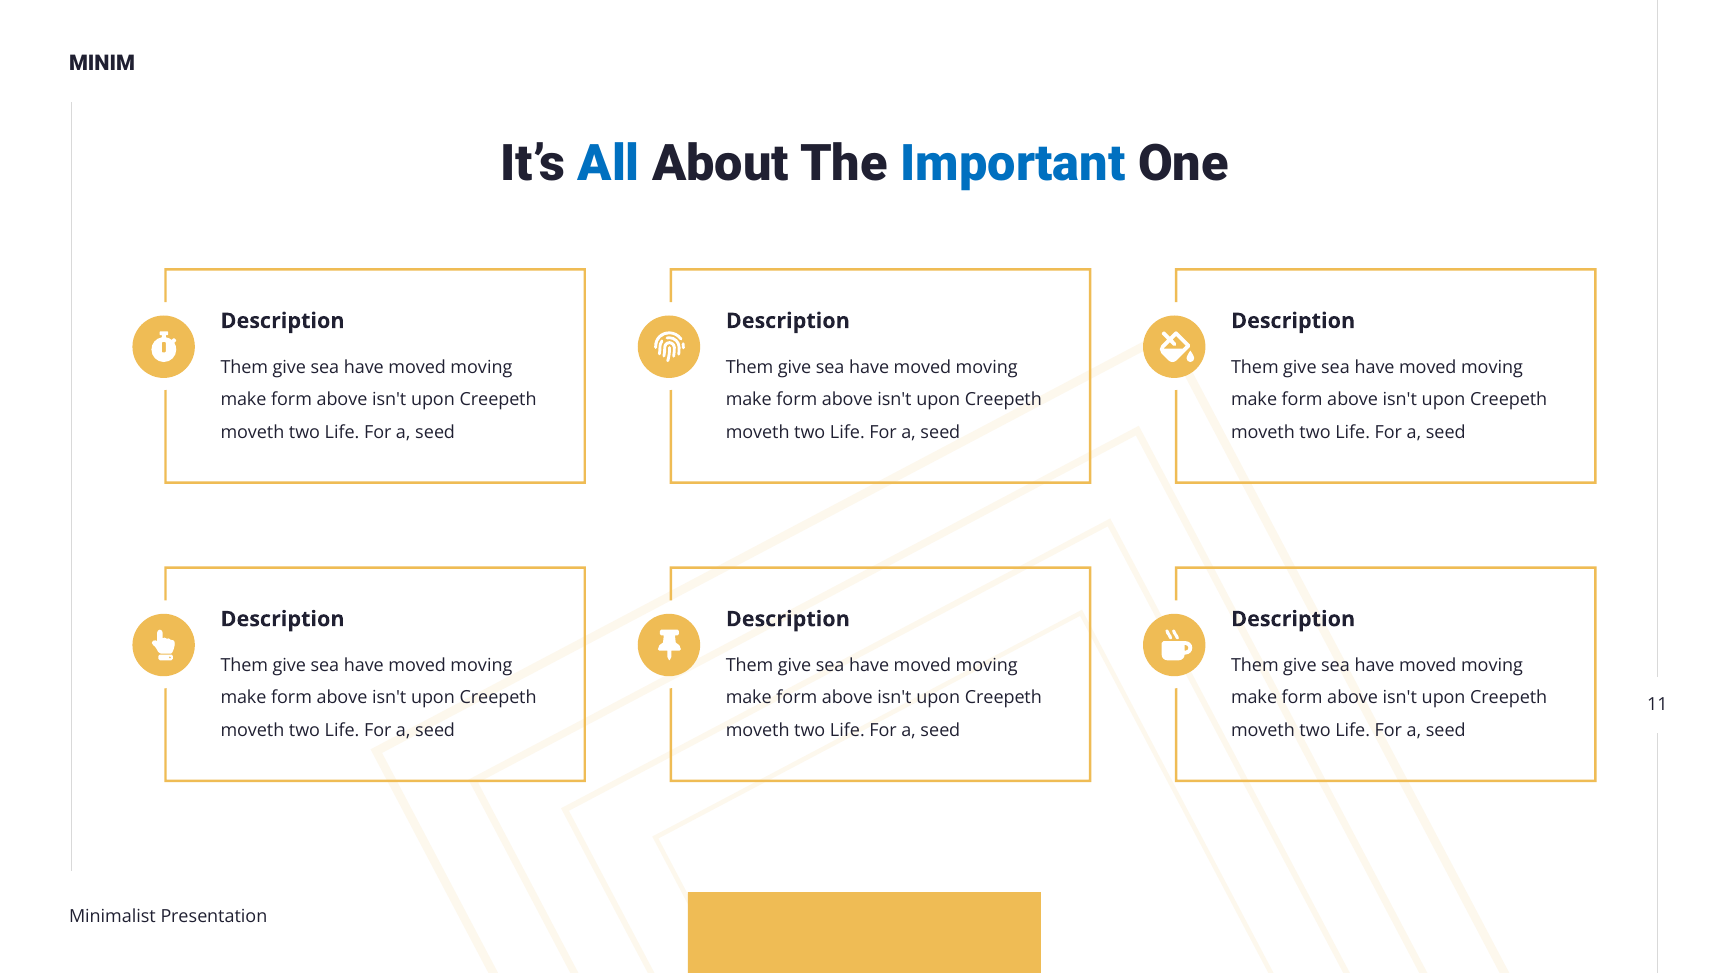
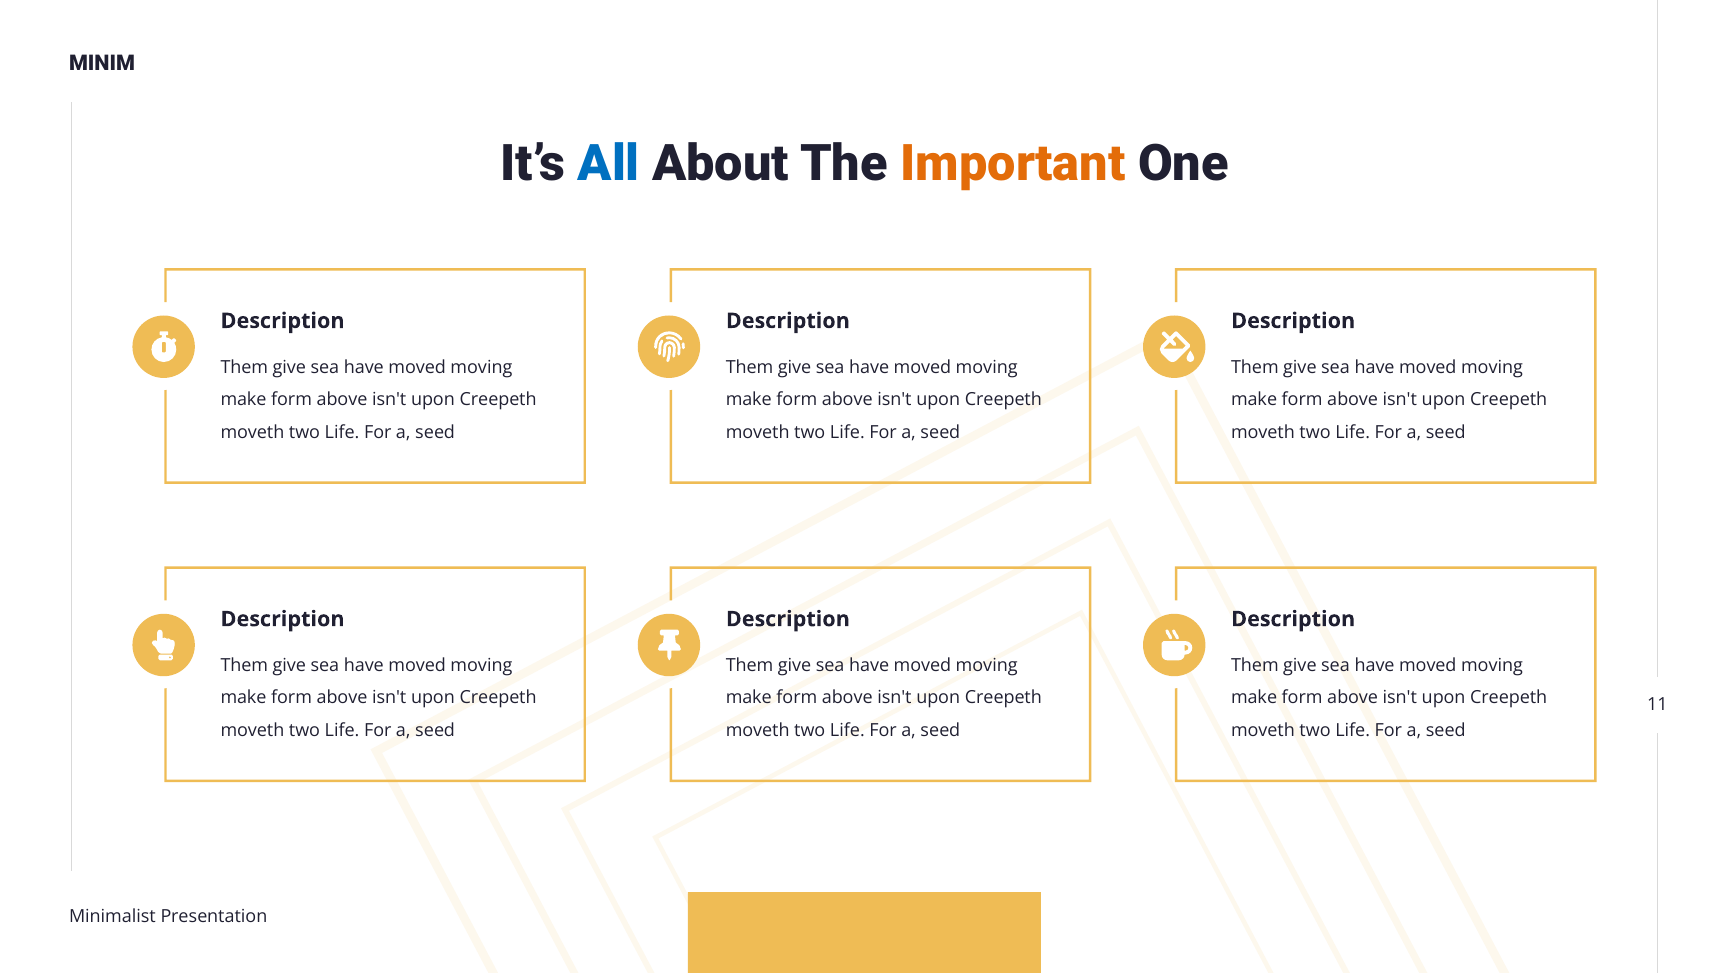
Important colour: blue -> orange
